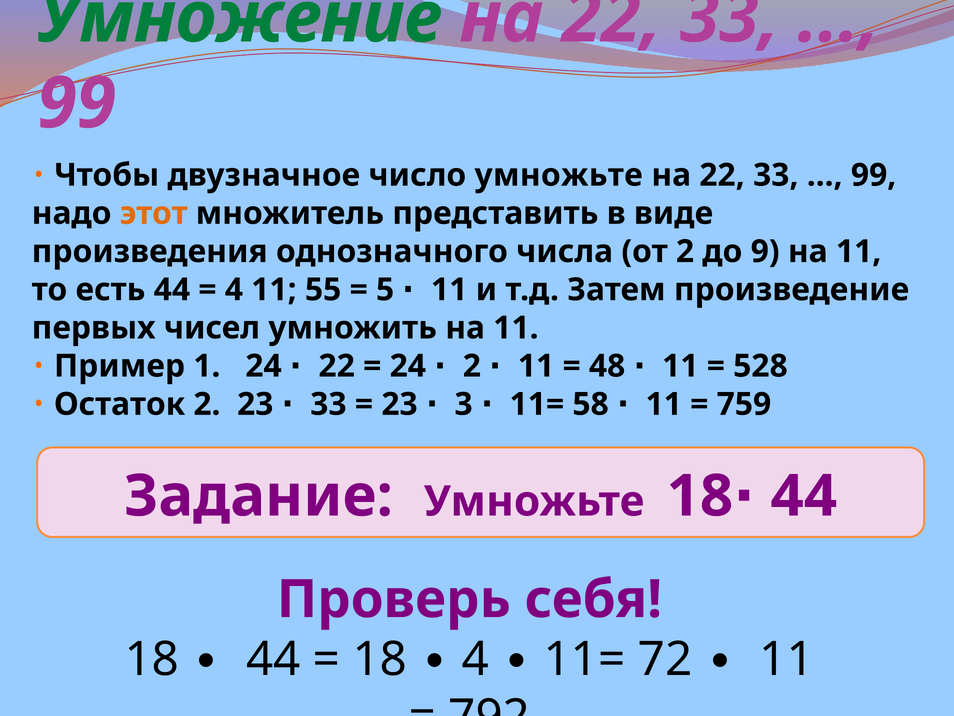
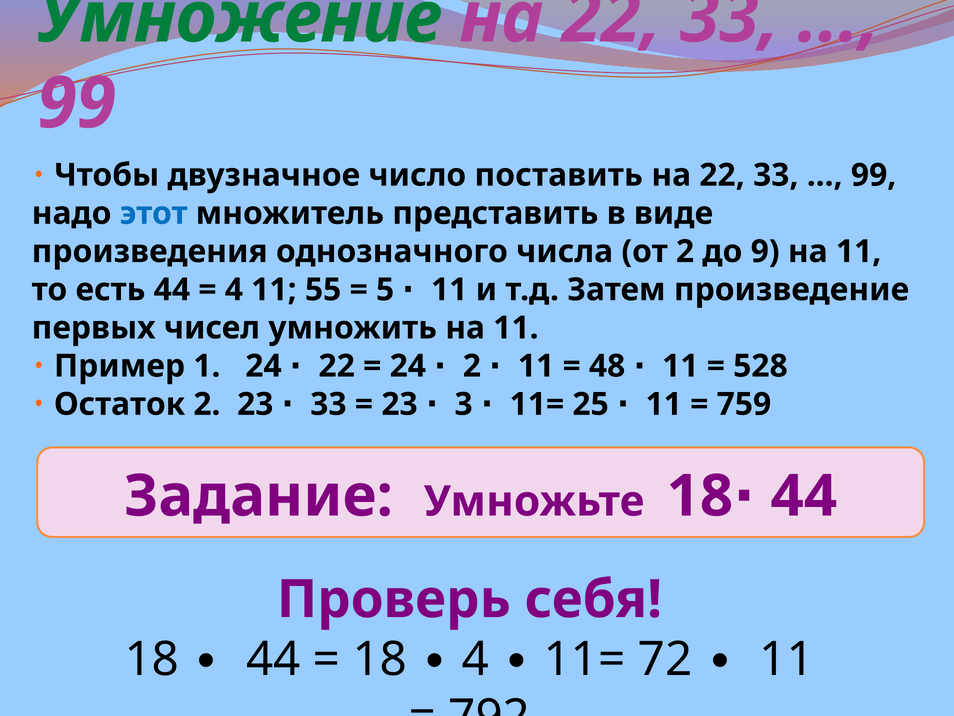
число умножьте: умножьте -> поставить
этот colour: orange -> blue
58: 58 -> 25
